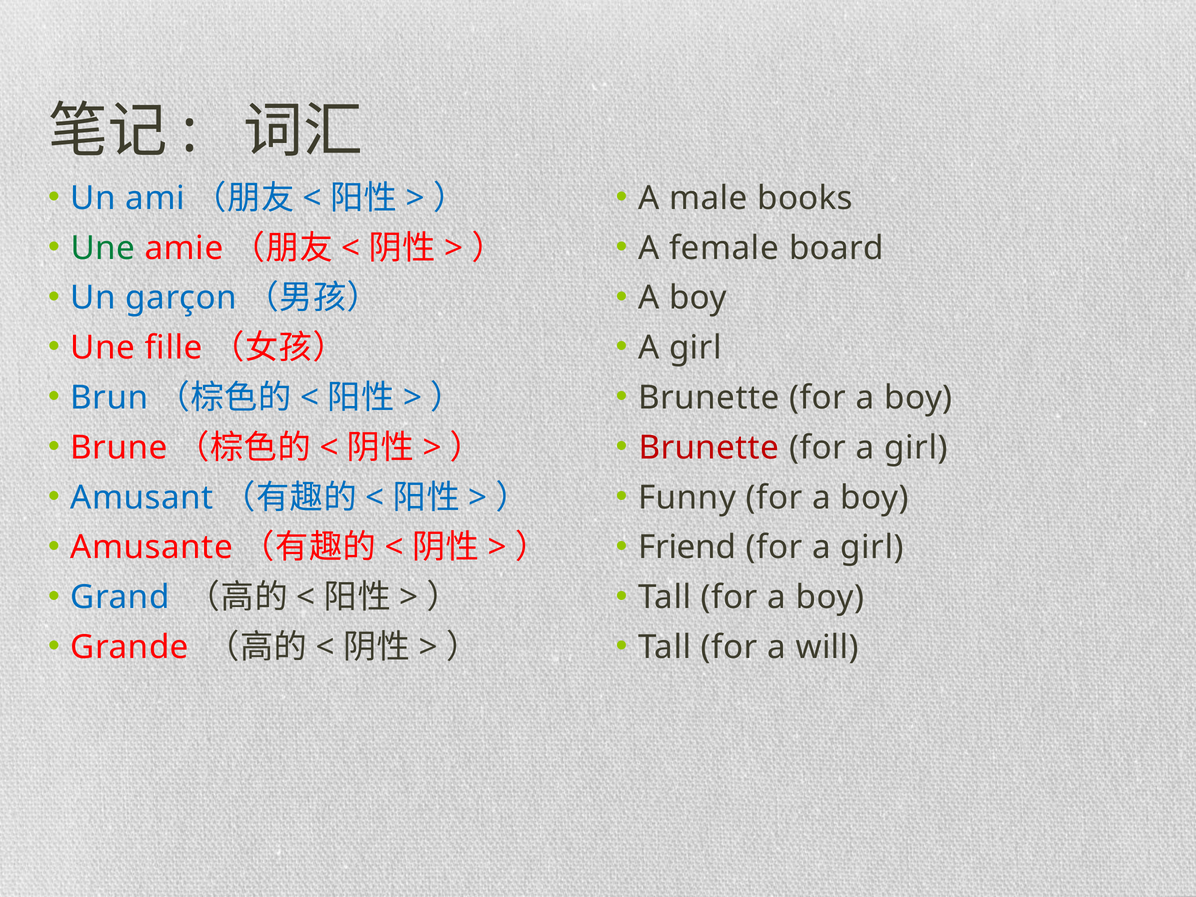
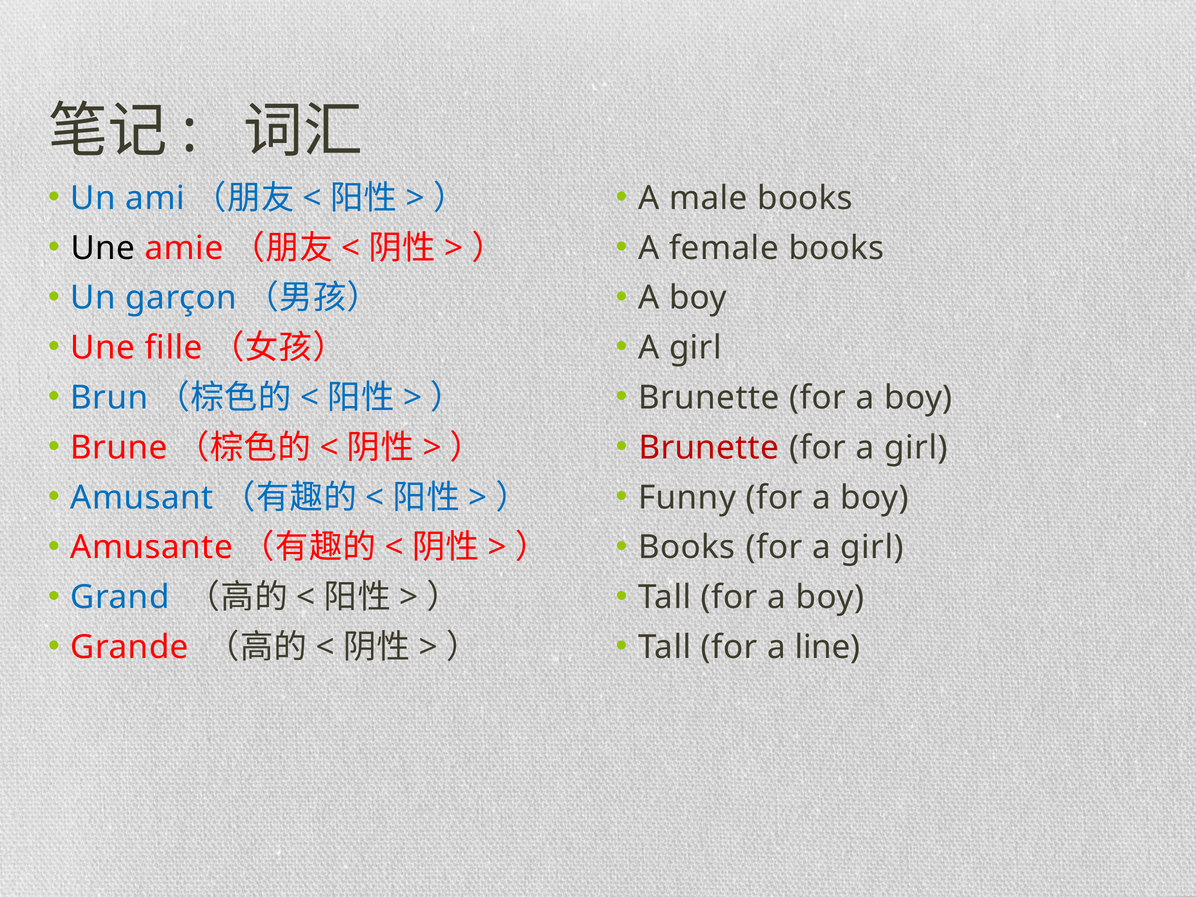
Une at (103, 248) colour: green -> black
female board: board -> books
Friend at (687, 548): Friend -> Books
will: will -> line
